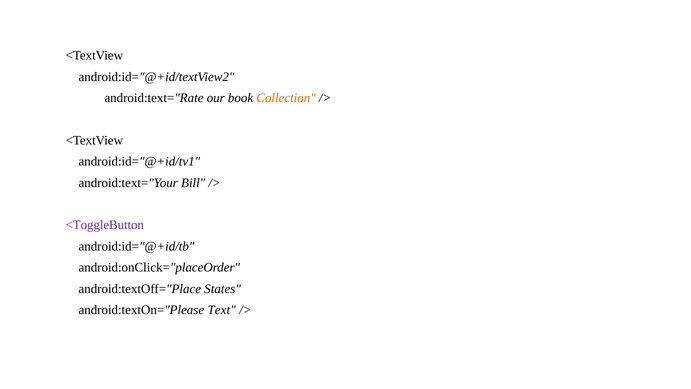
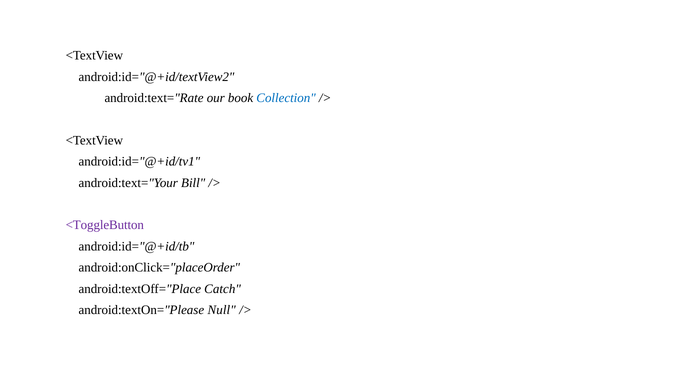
Collection colour: orange -> blue
States: States -> Catch
Text: Text -> Null
